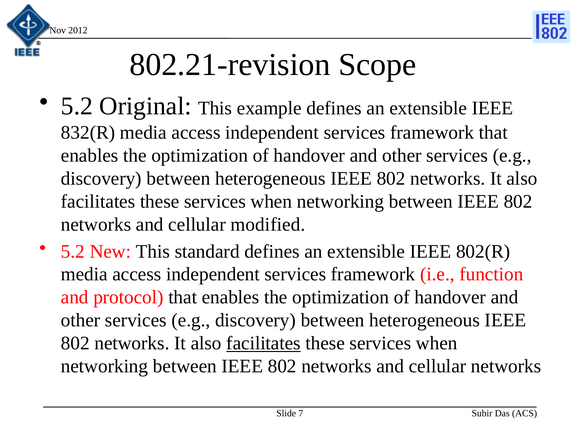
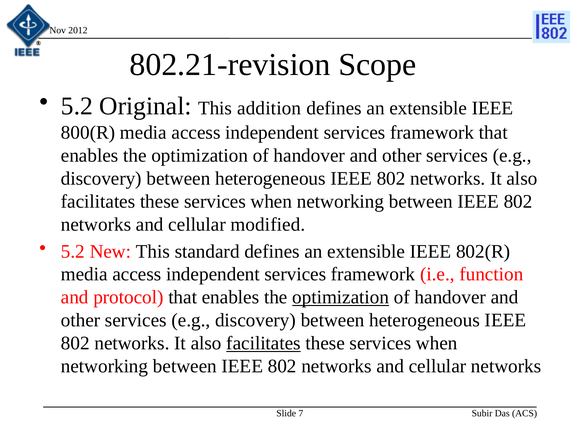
example: example -> addition
832(R: 832(R -> 800(R
optimization at (341, 297) underline: none -> present
